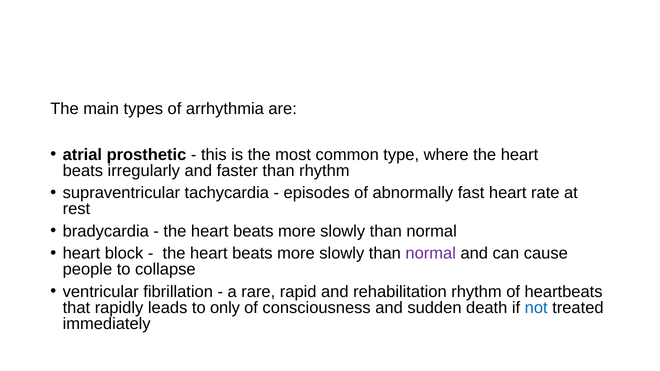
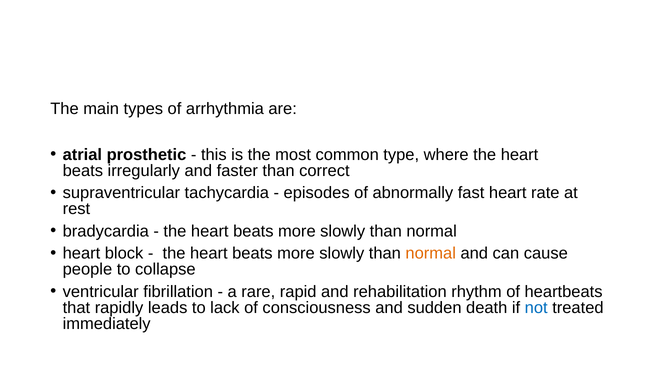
than rhythm: rhythm -> correct
normal at (431, 254) colour: purple -> orange
only: only -> lack
